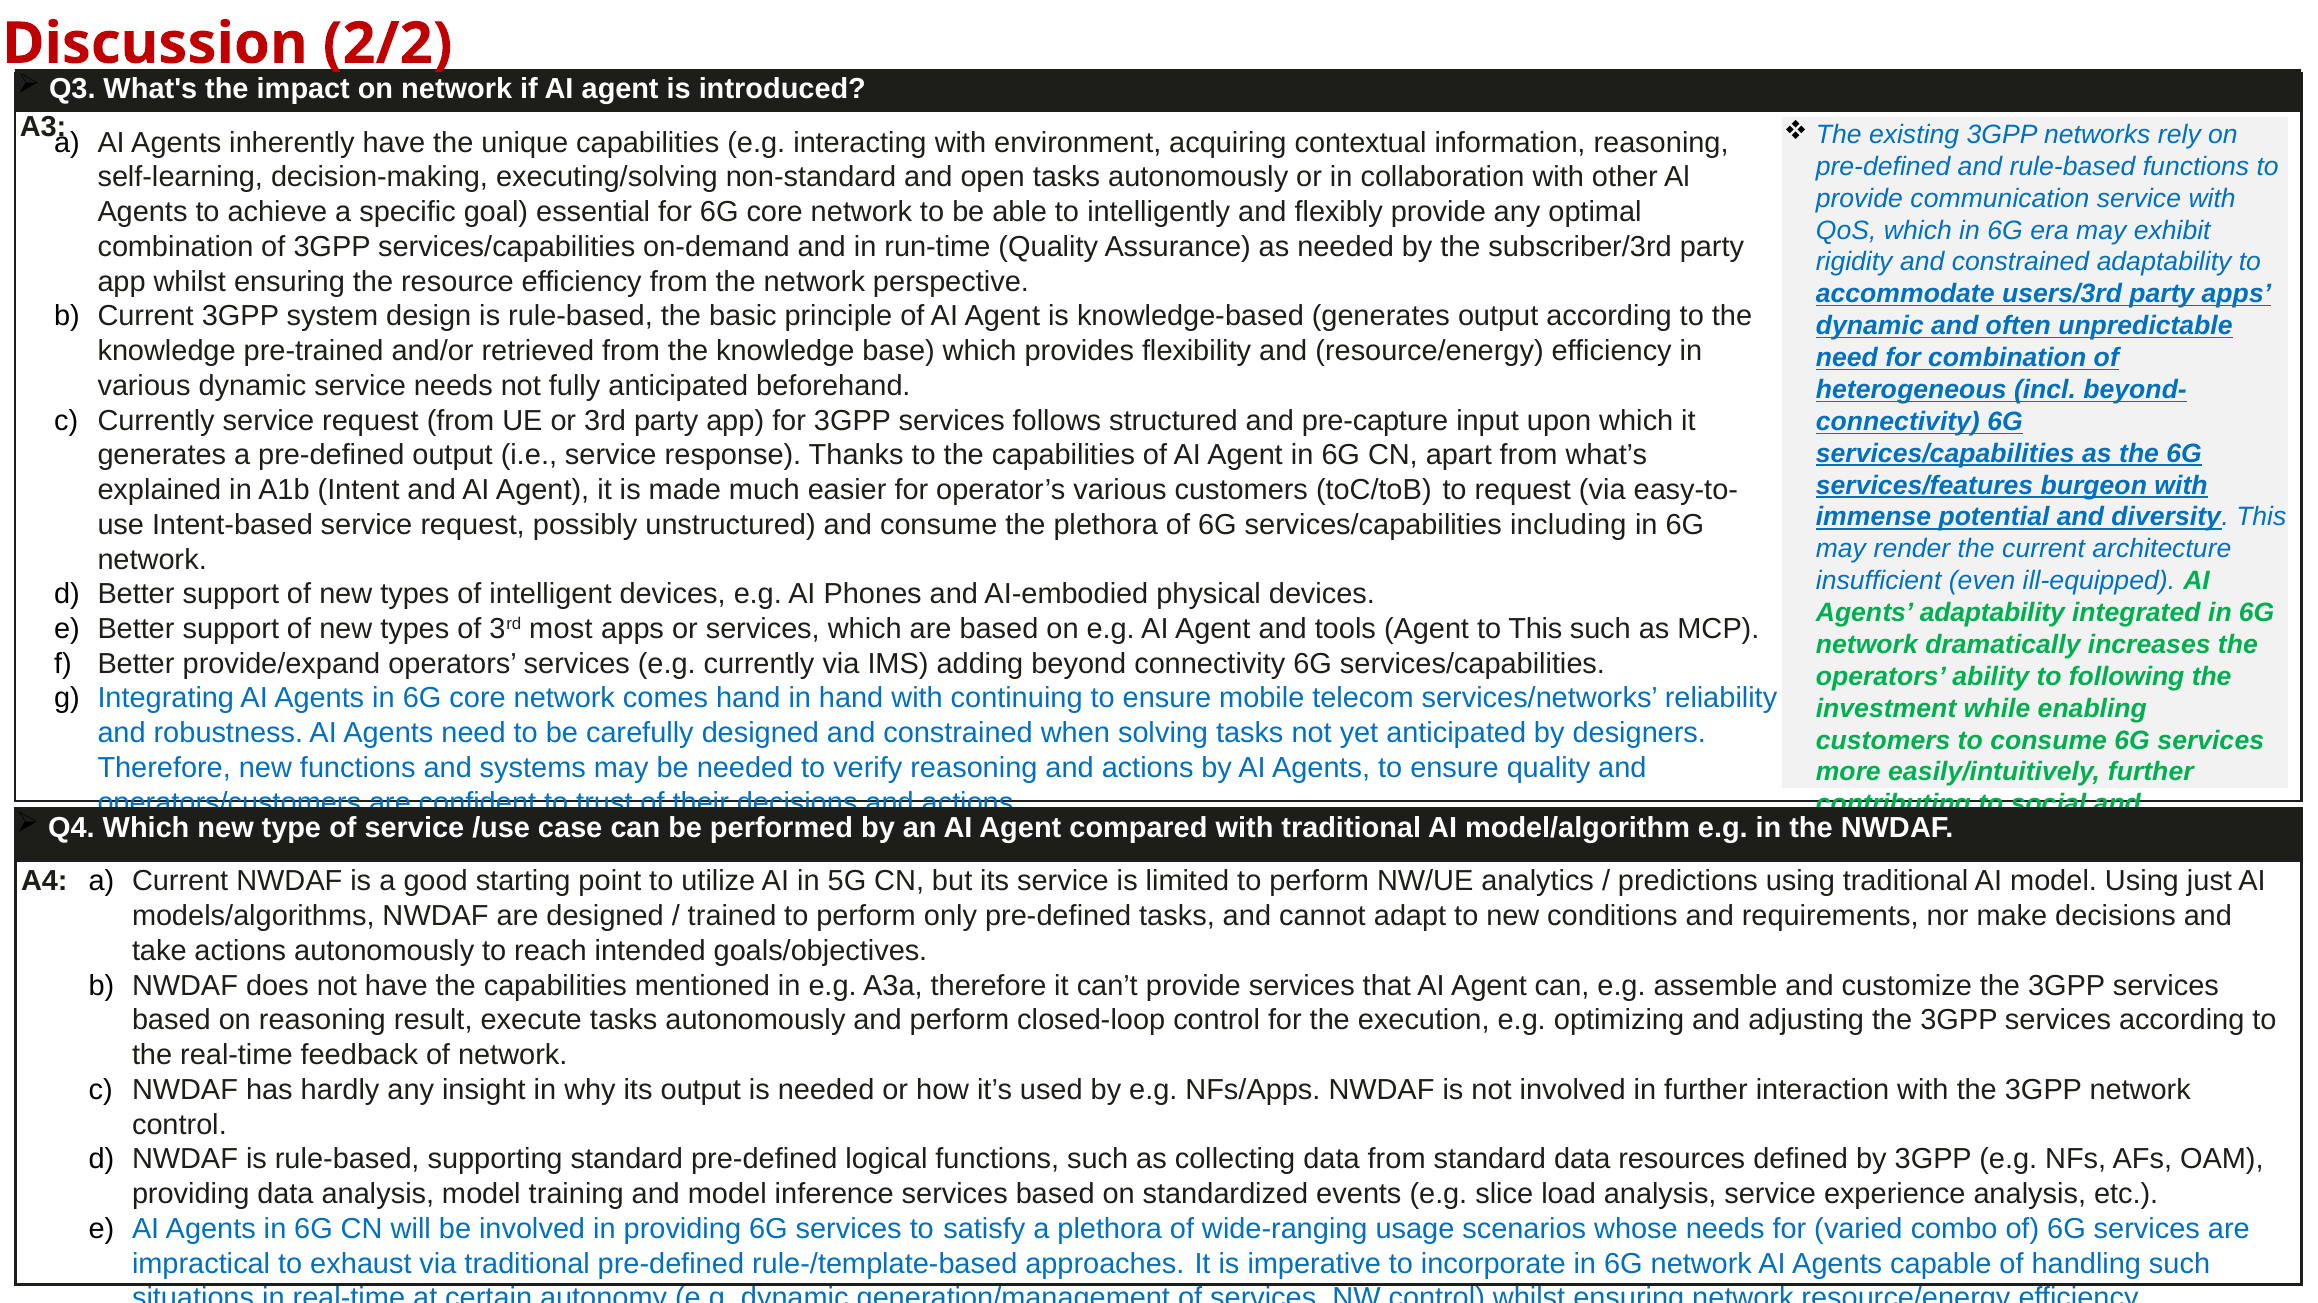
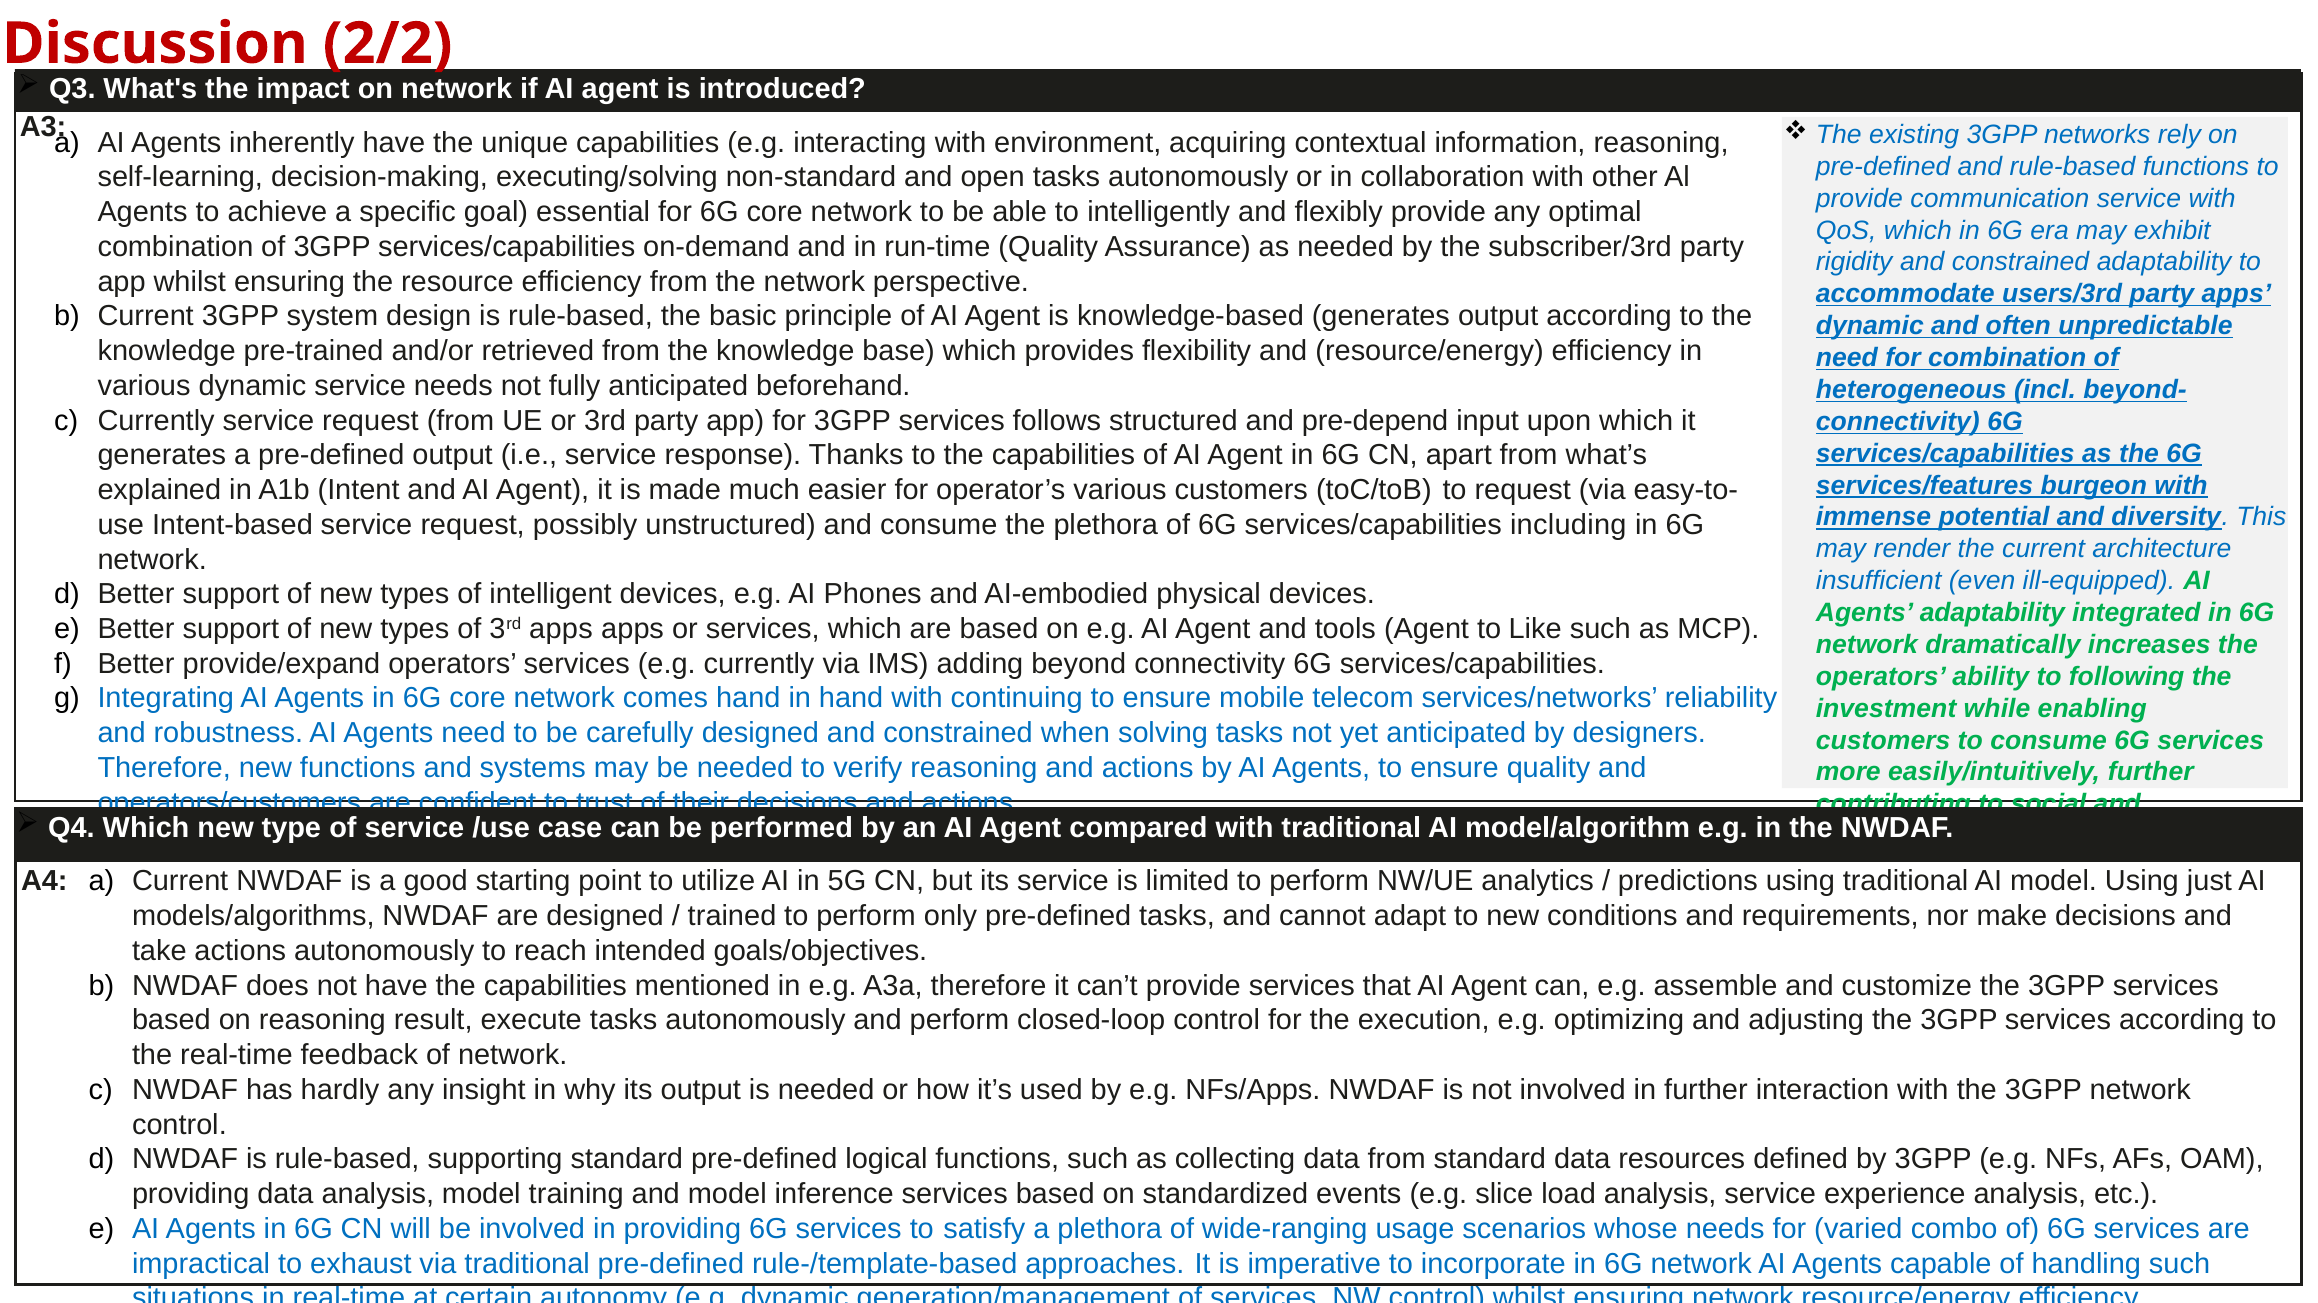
pre-capture: pre-capture -> pre-depend
3rd most: most -> apps
to This: This -> Like
